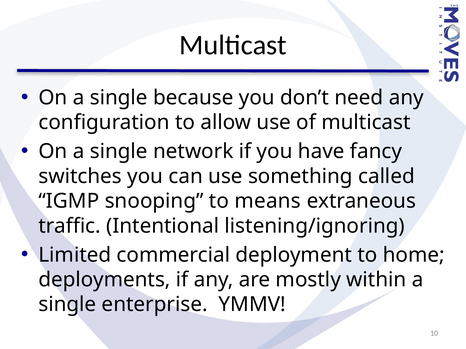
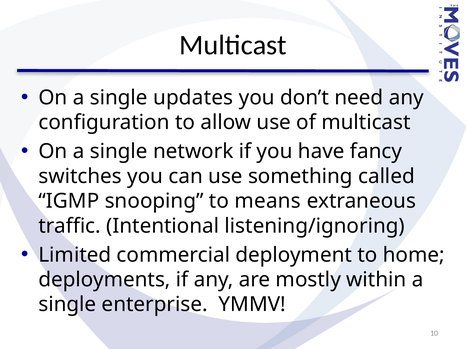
because: because -> updates
